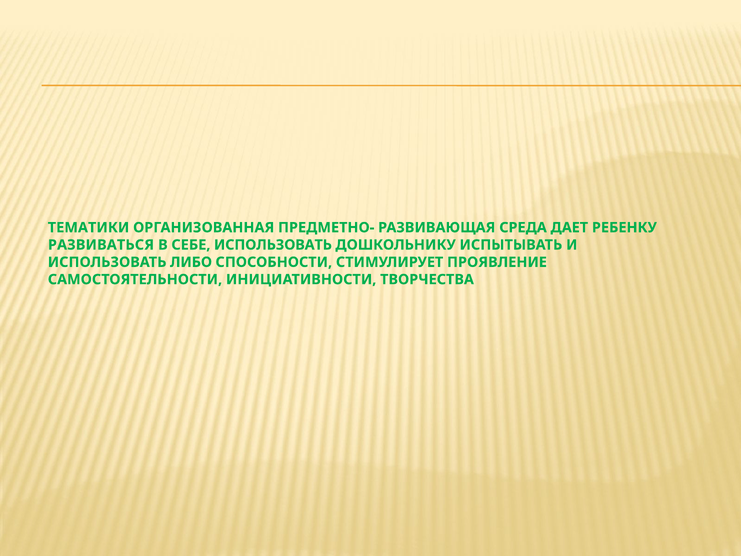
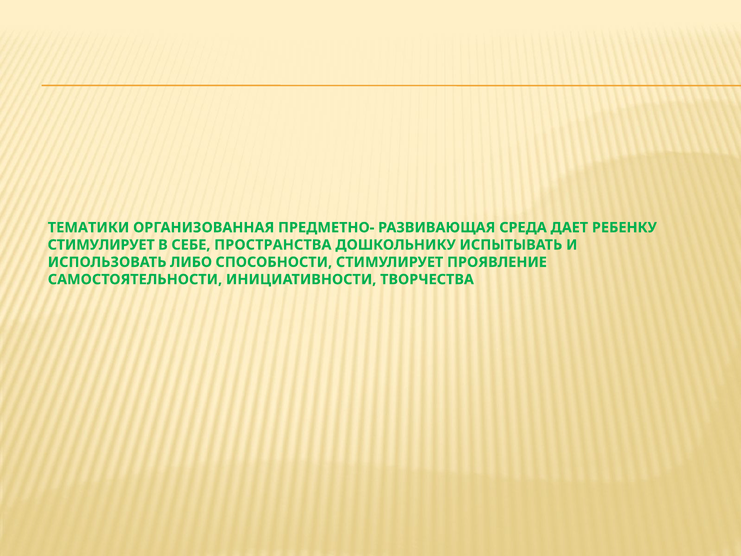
РАЗВИВАТЬСЯ at (101, 245): РАЗВИВАТЬСЯ -> СТИМУЛИРУЕТ
СЕБЕ ИСПОЛЬЗОВАТЬ: ИСПОЛЬЗОВАТЬ -> ПРОСТРАНСТВА
